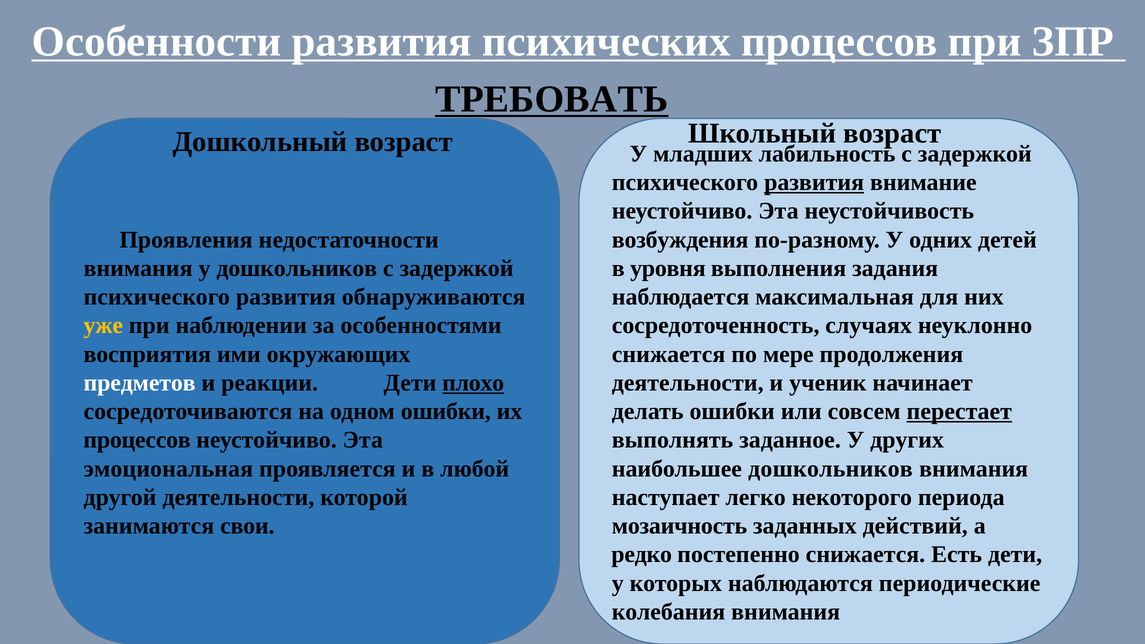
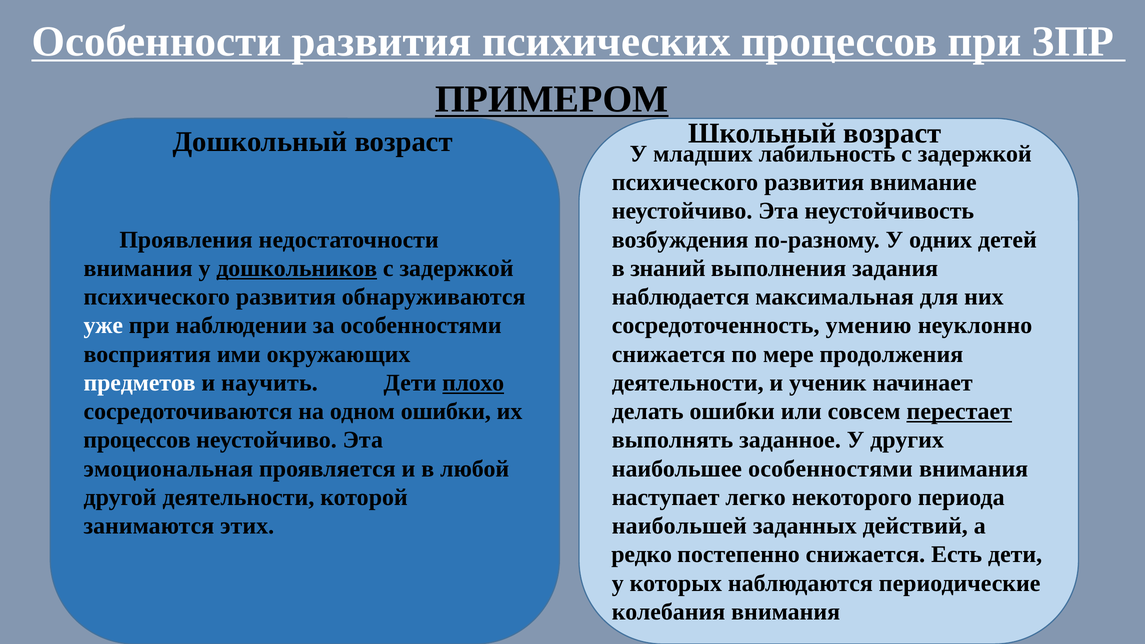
ТРЕБОВАТЬ: ТРЕБОВАТЬ -> ПРИМЕРОМ
развития at (814, 182) underline: present -> none
дошкольников at (297, 268) underline: none -> present
уровня: уровня -> знаний
уже colour: yellow -> white
случаях: случаях -> умению
реакции: реакции -> научить
наибольшее дошкольников: дошкольников -> особенностями
свои: свои -> этих
мозаичность: мозаичность -> наибольшей
